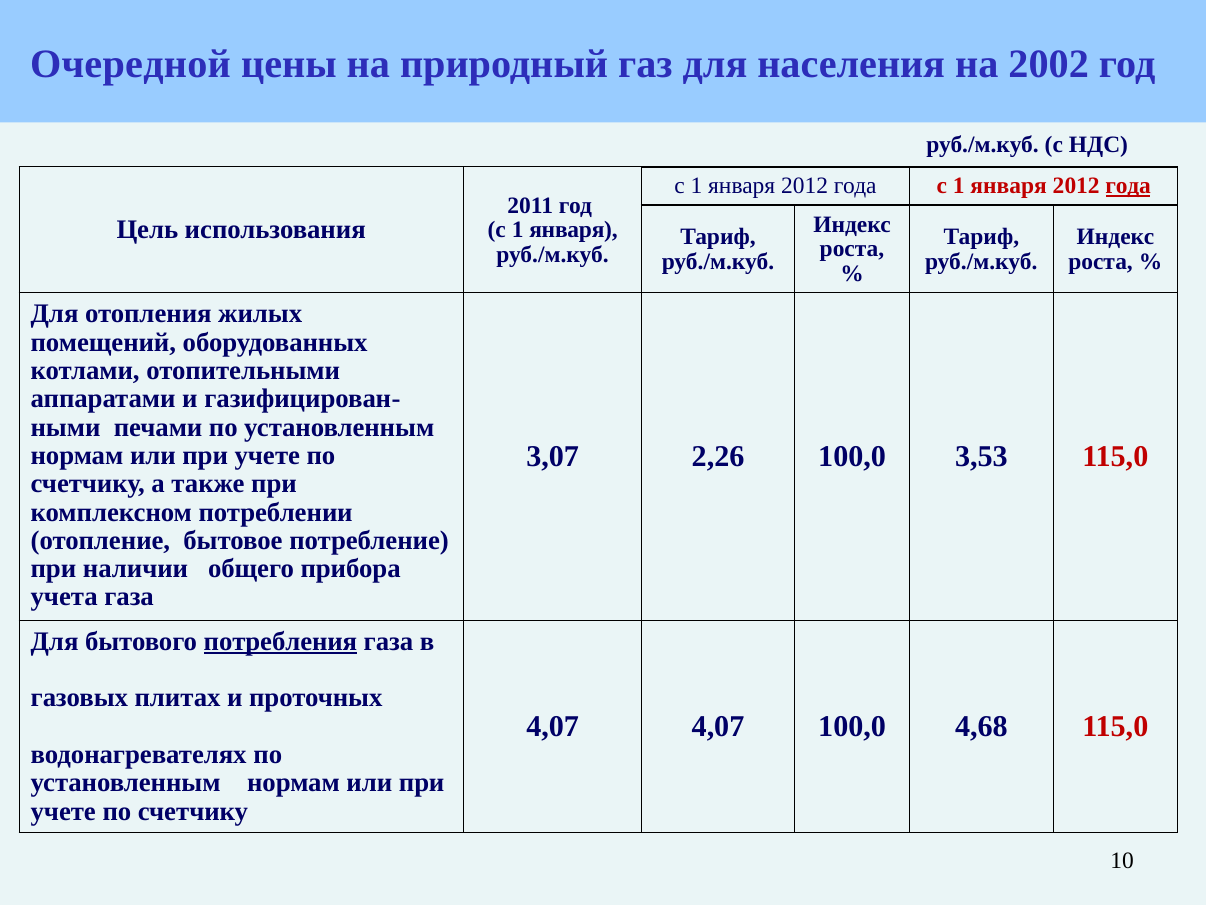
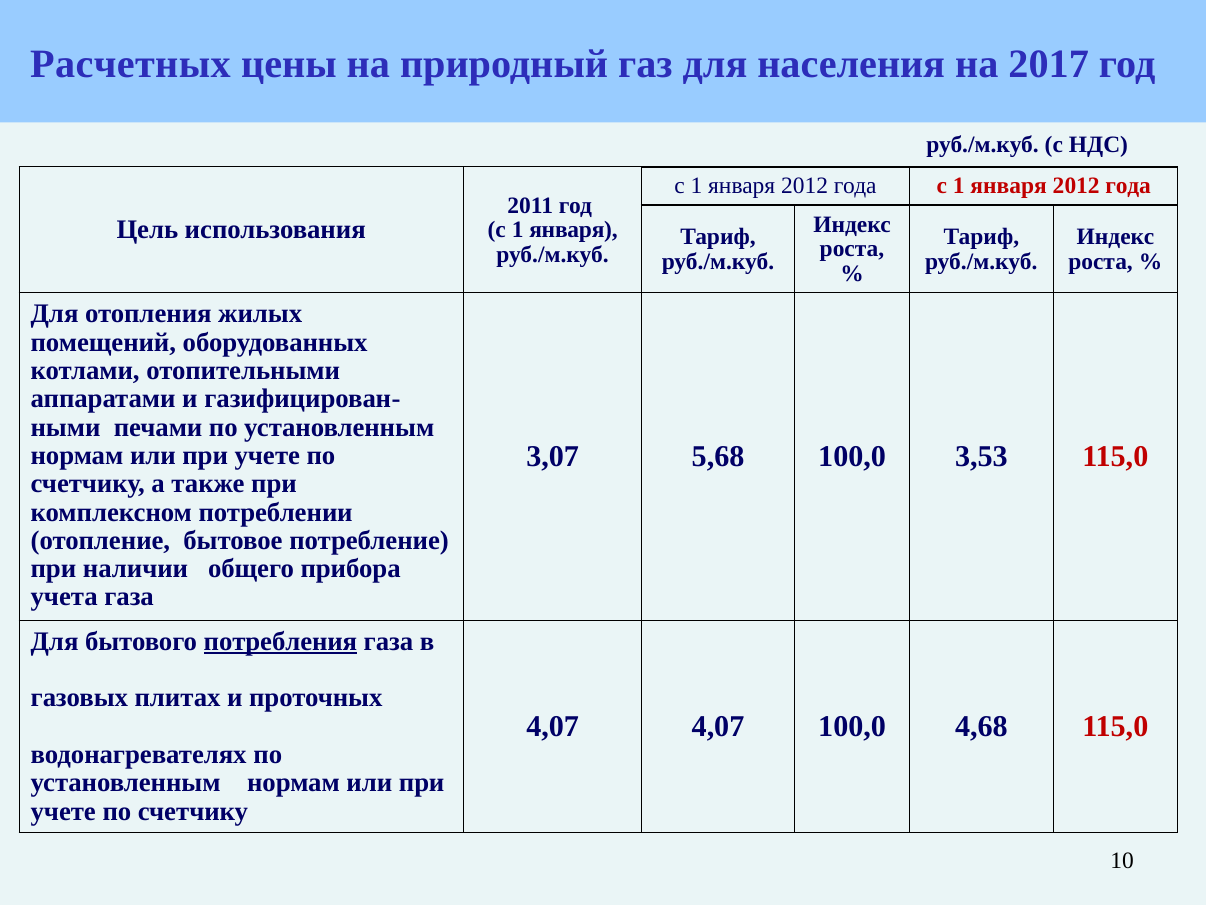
Очередной: Очередной -> Расчетных
2002: 2002 -> 2017
года at (1128, 186) underline: present -> none
2,26: 2,26 -> 5,68
